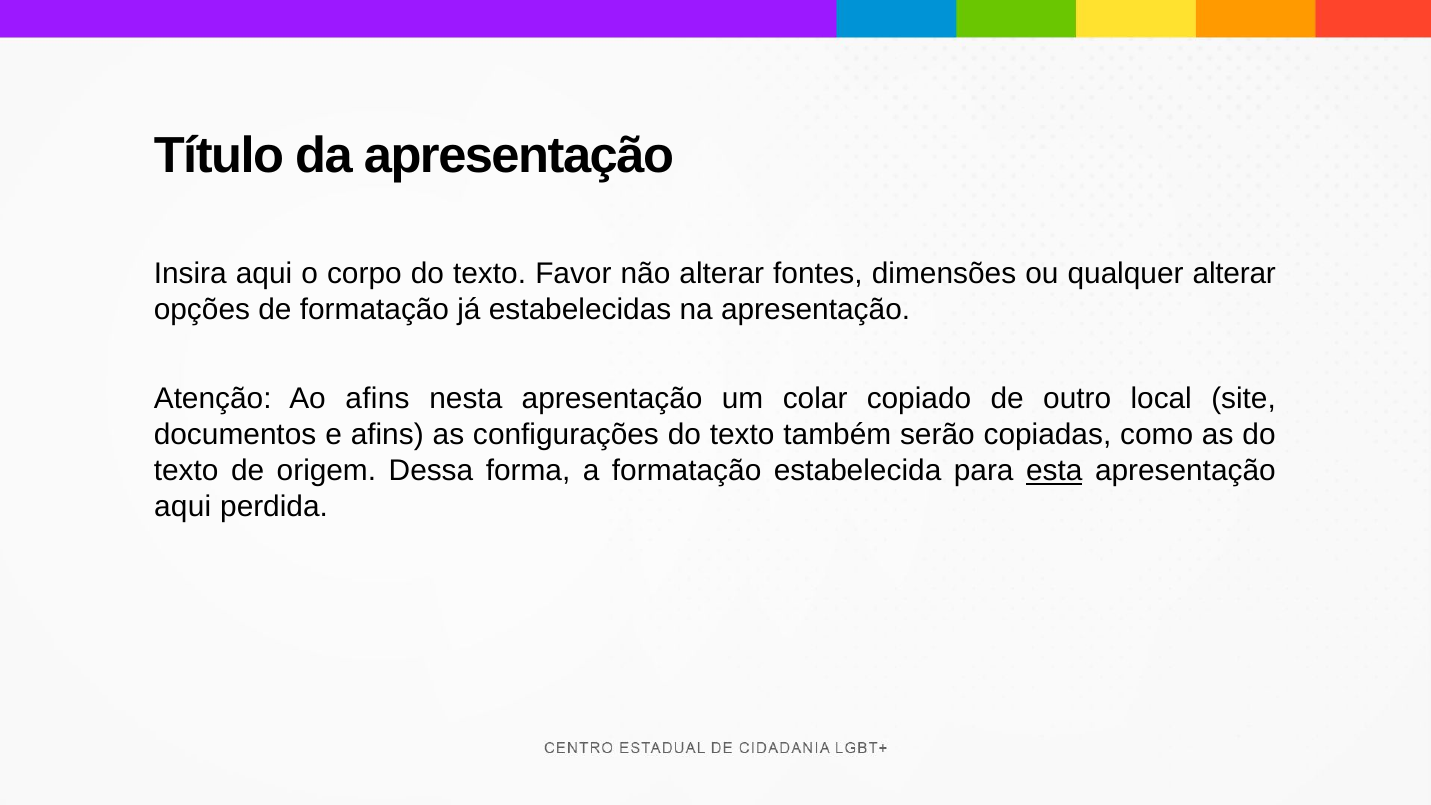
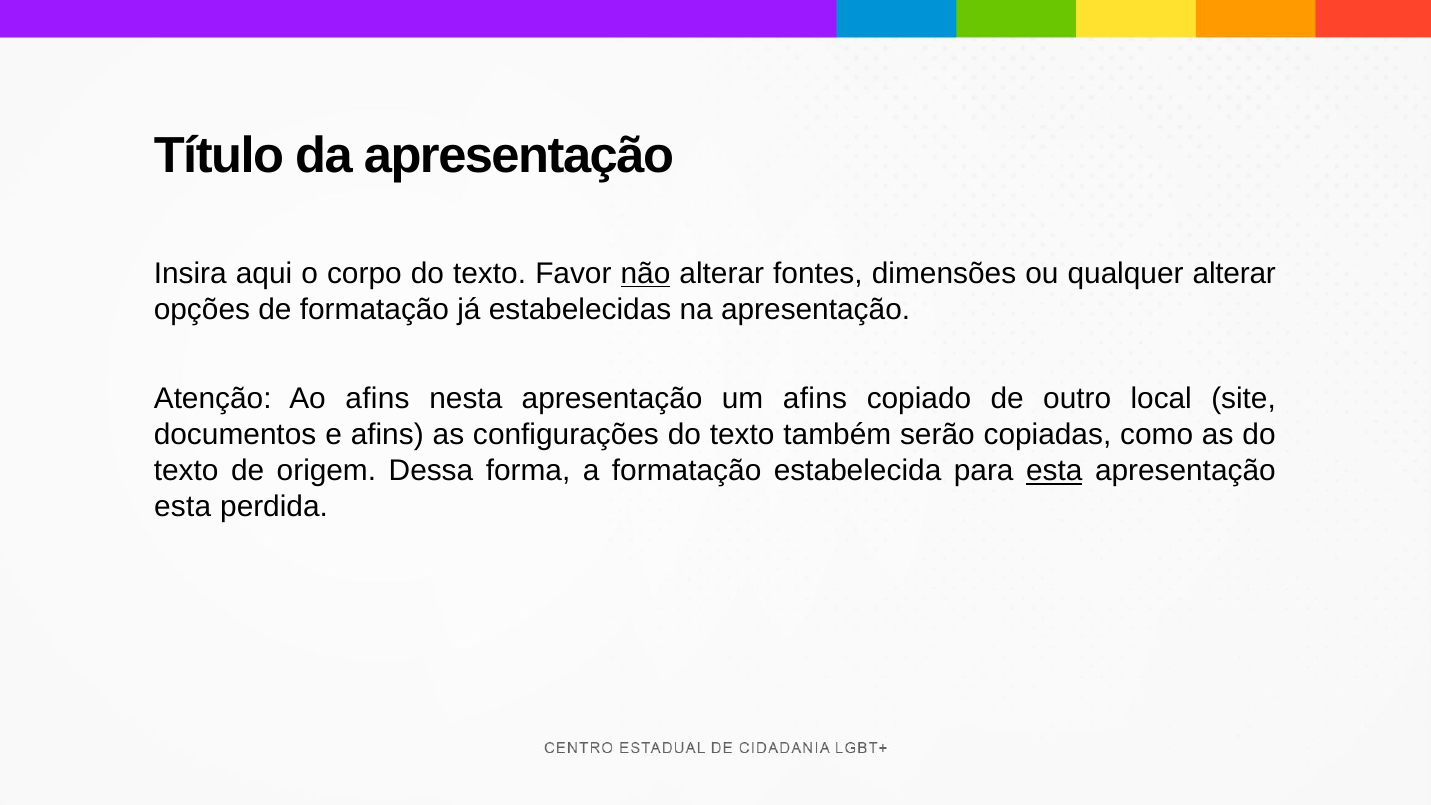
não underline: none -> present
um colar: colar -> afins
aqui at (183, 507): aqui -> esta
